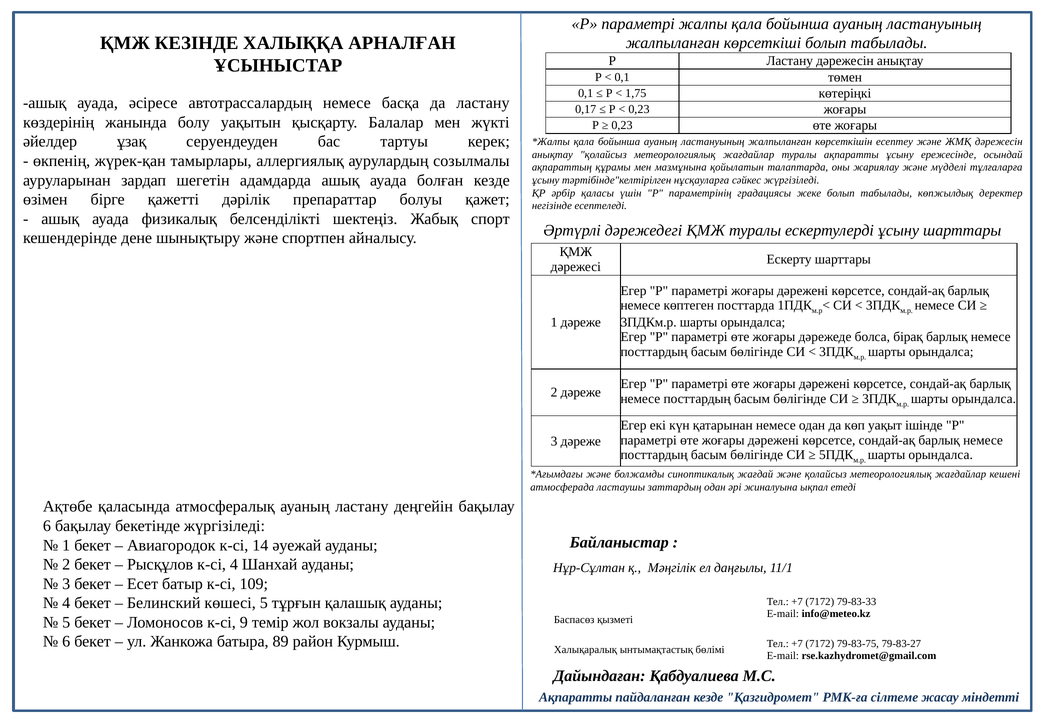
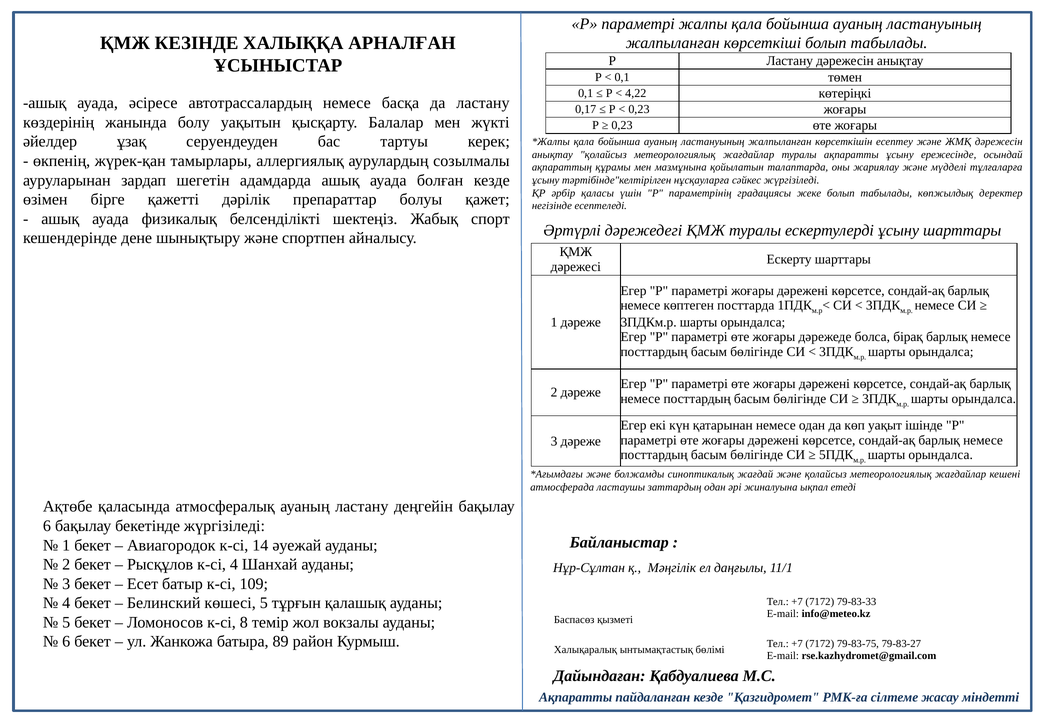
1,75: 1,75 -> 4,22
9: 9 -> 8
